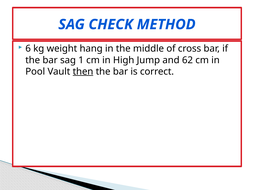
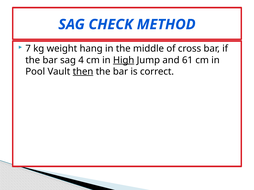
6: 6 -> 7
1: 1 -> 4
High underline: none -> present
62: 62 -> 61
